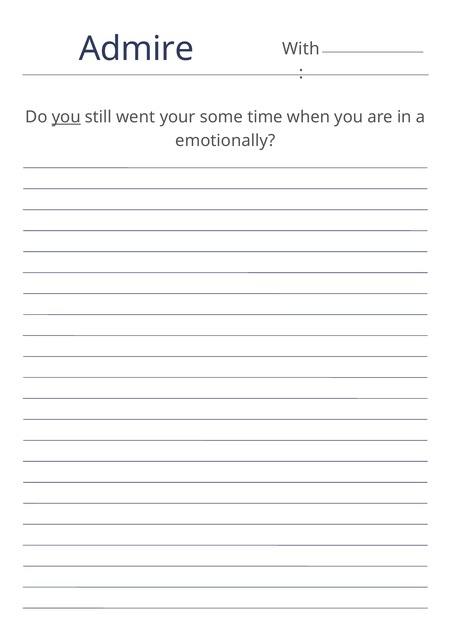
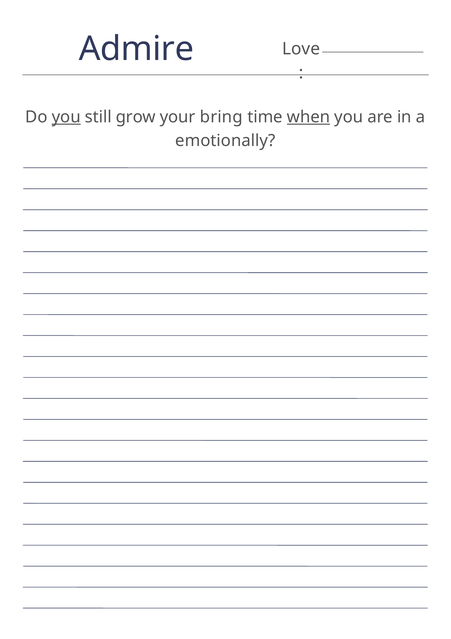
With: With -> Love
went: went -> grow
some: some -> bring
when underline: none -> present
